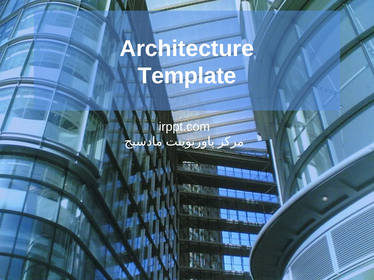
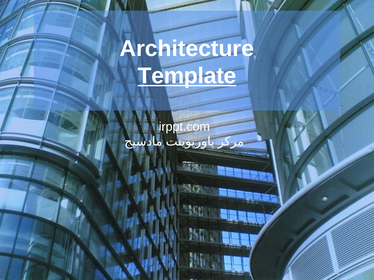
Template underline: none -> present
